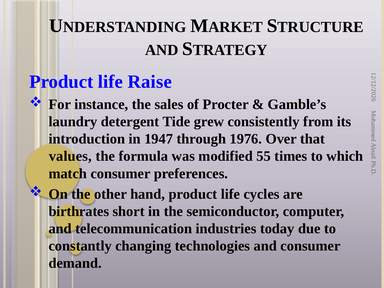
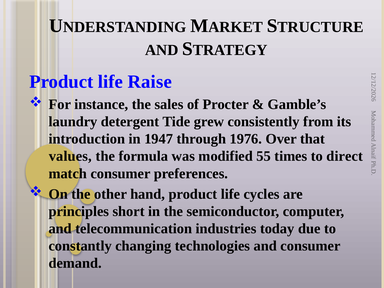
which: which -> direct
birthrates: birthrates -> principles
